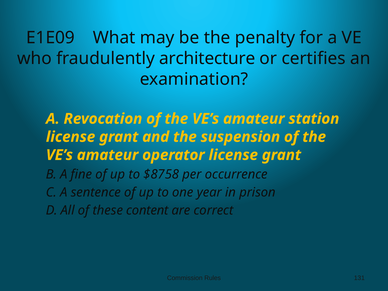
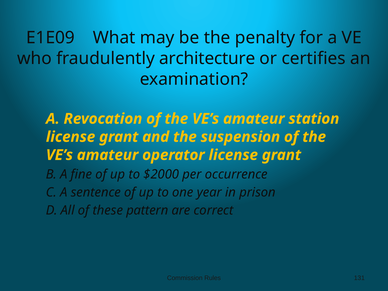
$8758: $8758 -> $2000
content: content -> pattern
